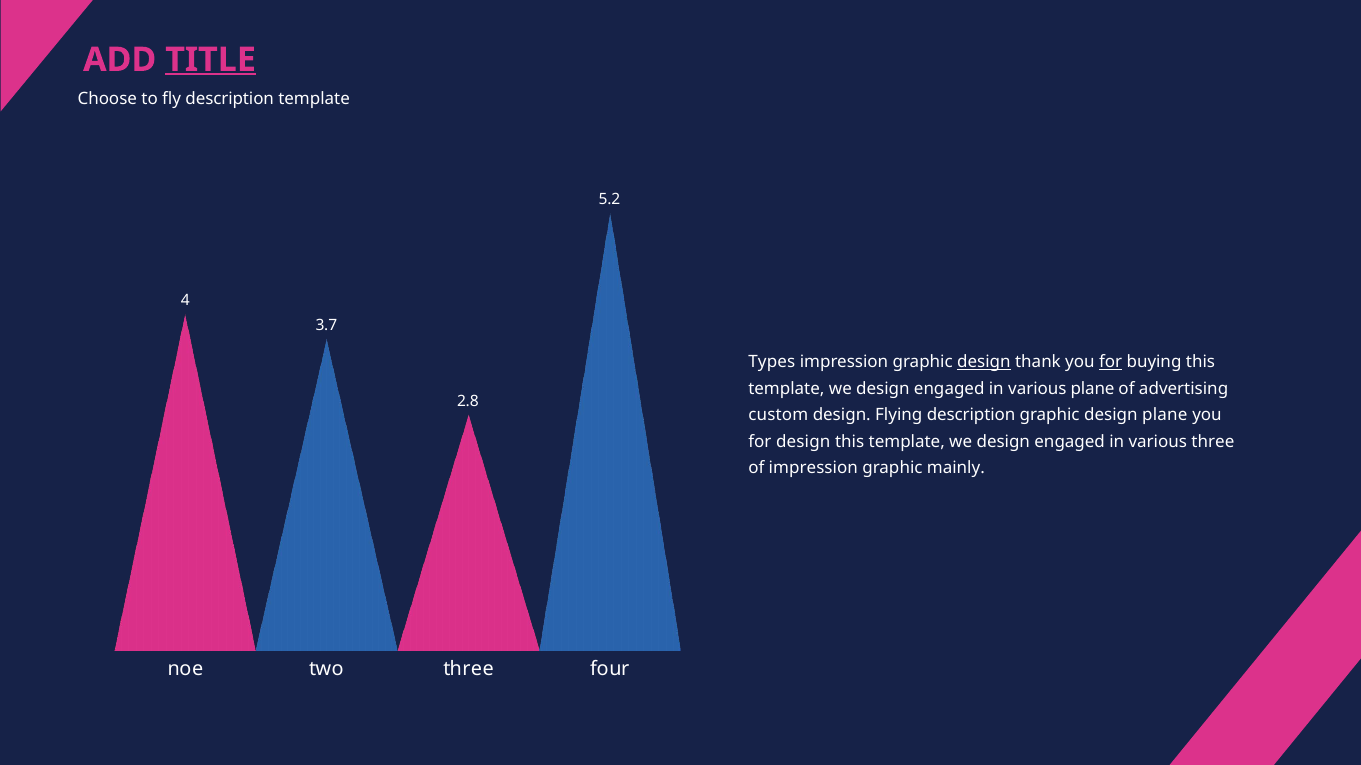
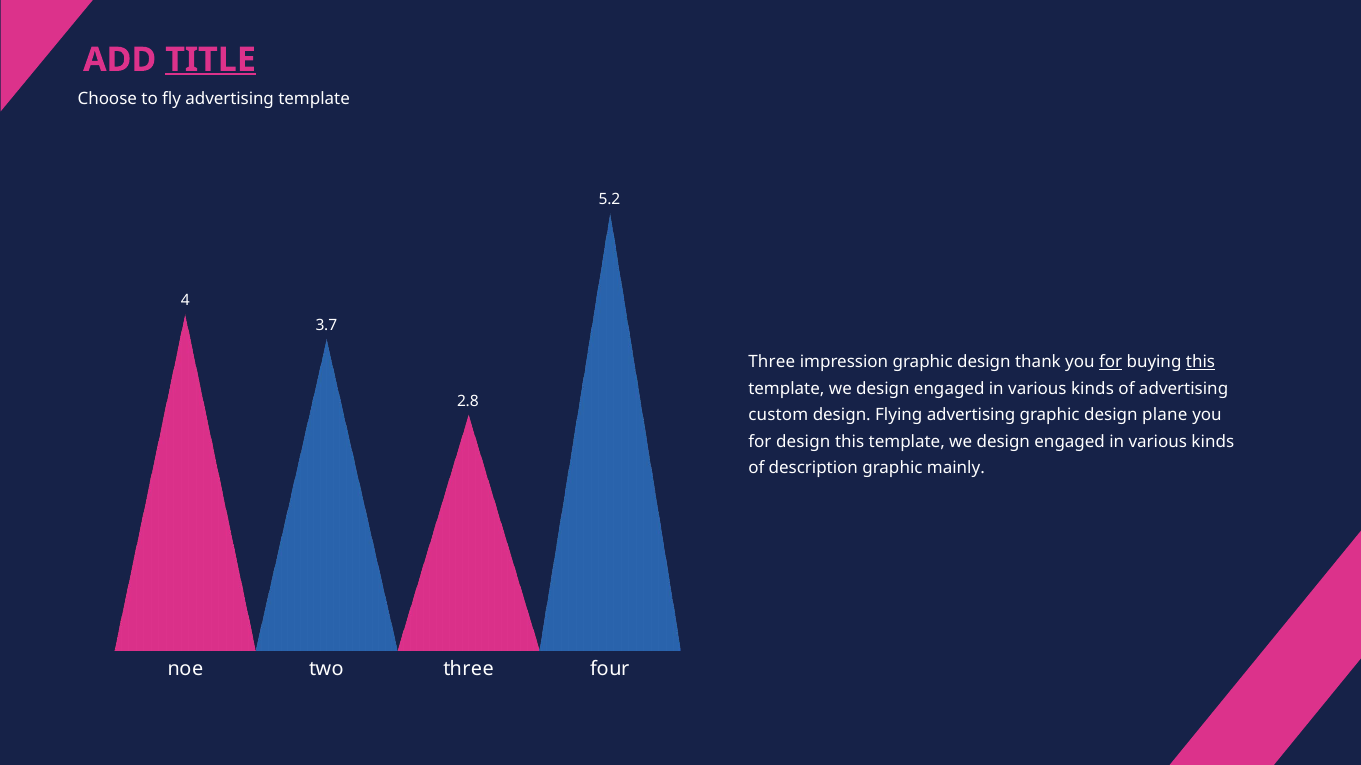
fly description: description -> advertising
Types at (772, 362): Types -> Three
design at (984, 362) underline: present -> none
this at (1200, 362) underline: none -> present
plane at (1093, 389): plane -> kinds
Flying description: description -> advertising
three at (1213, 442): three -> kinds
of impression: impression -> description
